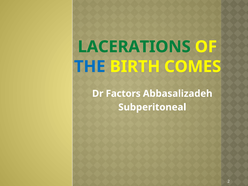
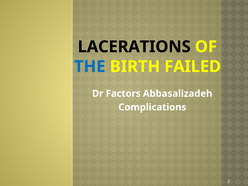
LACERATIONS colour: green -> black
COMES: COMES -> FAILED
Subperitoneal: Subperitoneal -> Complications
